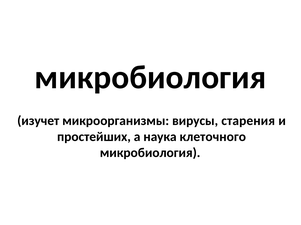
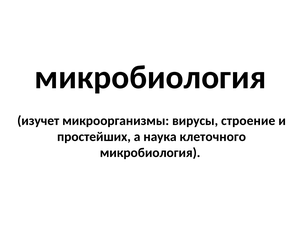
старения: старения -> строение
